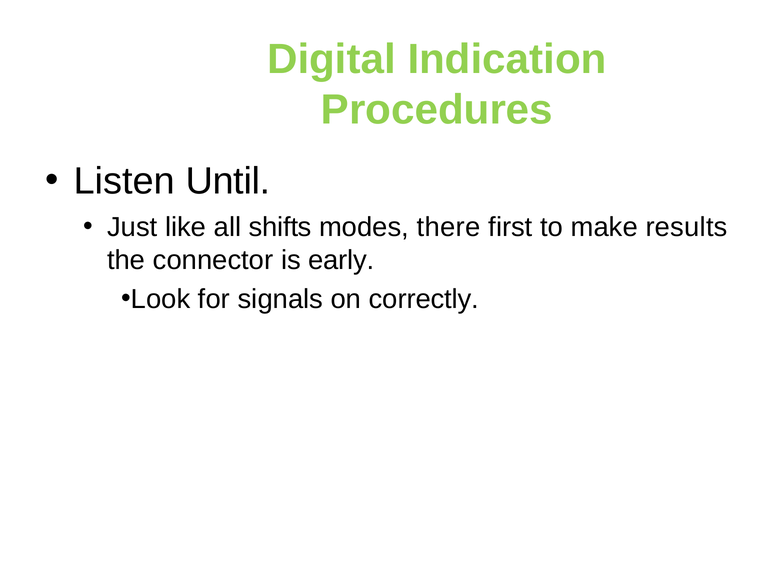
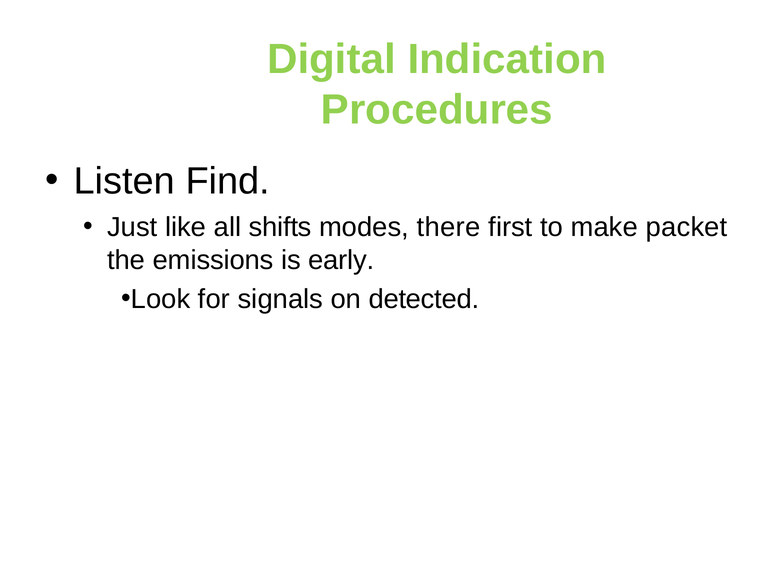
Until: Until -> Find
results: results -> packet
connector: connector -> emissions
correctly: correctly -> detected
